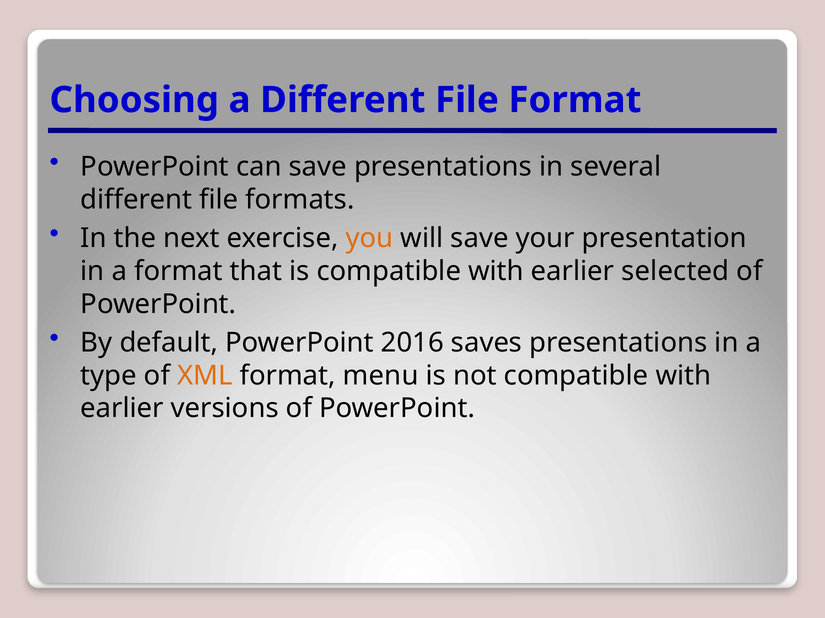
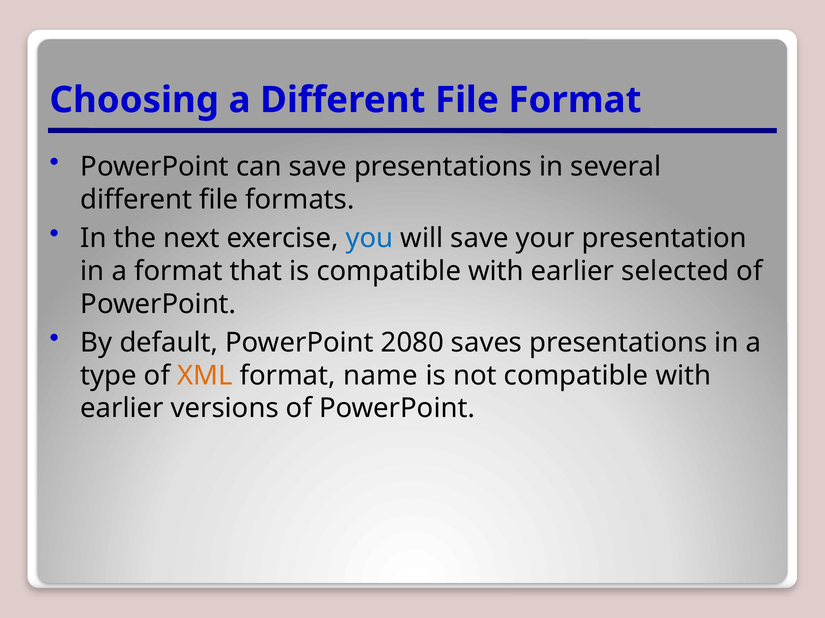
you colour: orange -> blue
2016: 2016 -> 2080
menu: menu -> name
